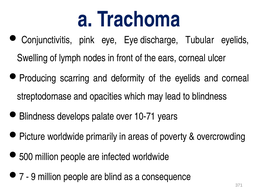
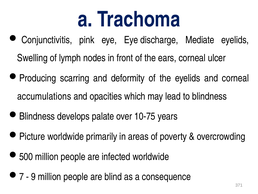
Tubular: Tubular -> Mediate
streptodornase: streptodornase -> accumulations
10-71: 10-71 -> 10-75
